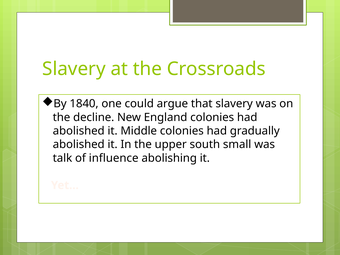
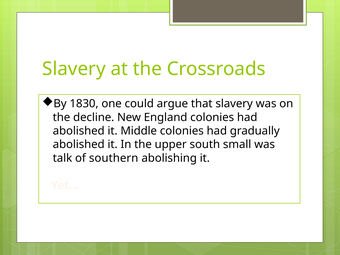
1840: 1840 -> 1830
influence: influence -> southern
